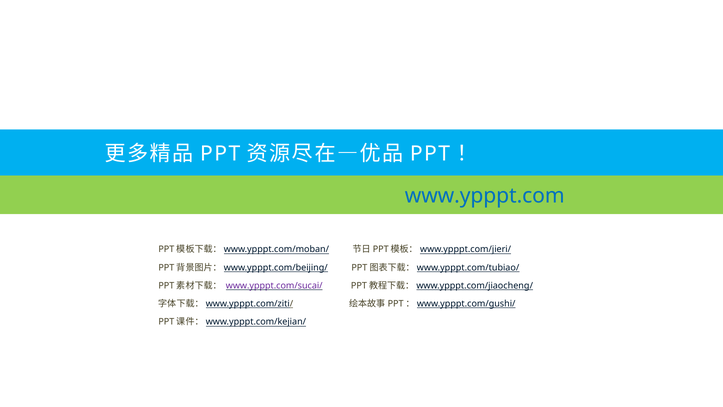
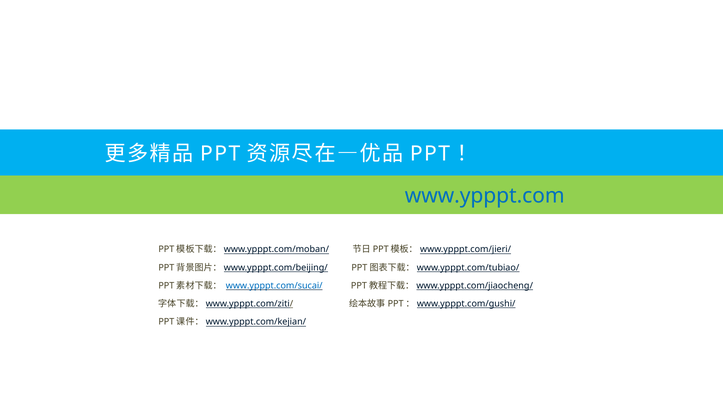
www.ypppt.com/sucai/ colour: purple -> blue
